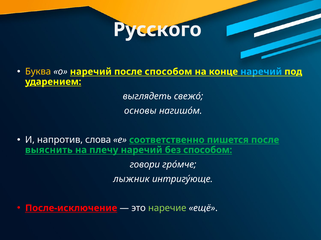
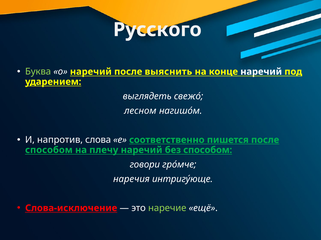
Буква colour: yellow -> light green
после способом: способом -> выяснить
наречий at (261, 72) colour: light blue -> white
основы: основы -> лесном
выяснить at (49, 150): выяснить -> способом
лыжник: лыжник -> наречия
После-исключение: После-исключение -> Слова-исключение
